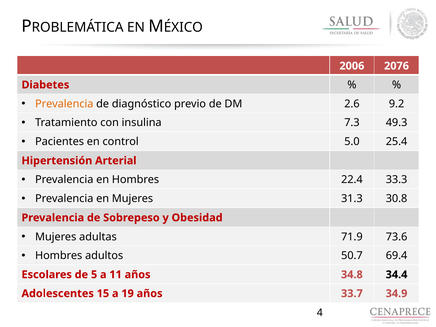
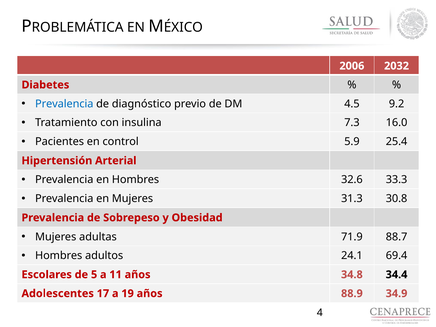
2076: 2076 -> 2032
Prevalencia at (64, 104) colour: orange -> blue
2.6: 2.6 -> 4.5
49.3: 49.3 -> 16.0
5.0: 5.0 -> 5.9
22.4: 22.4 -> 32.6
73.6: 73.6 -> 88.7
50.7: 50.7 -> 24.1
15: 15 -> 17
33.7: 33.7 -> 88.9
